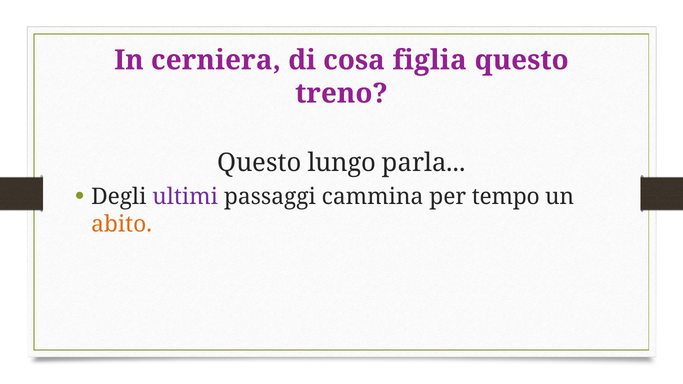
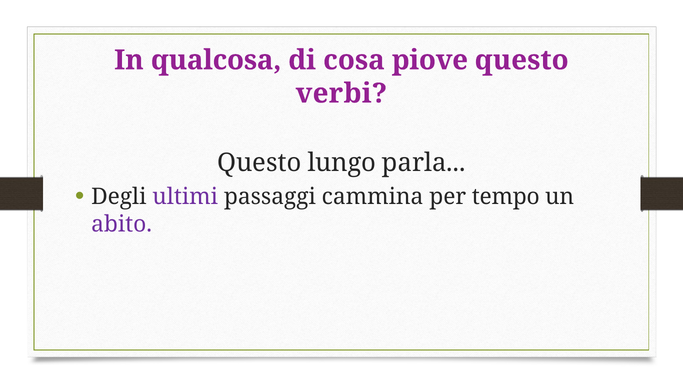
cerniera: cerniera -> qualcosa
figlia: figlia -> piove
treno: treno -> verbi
abito colour: orange -> purple
